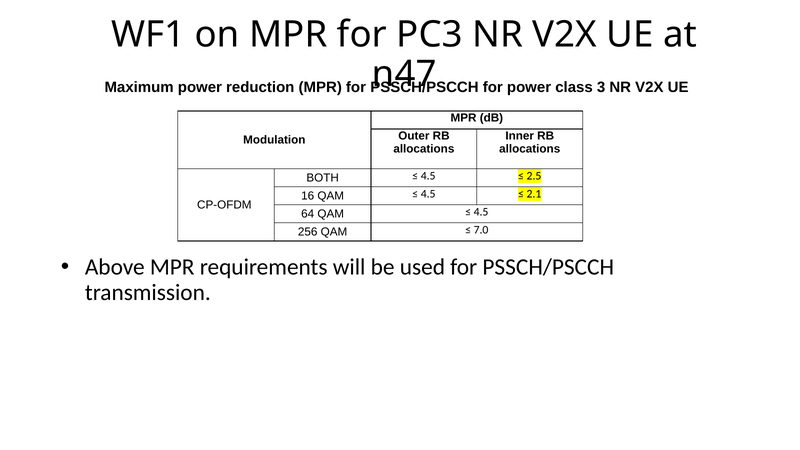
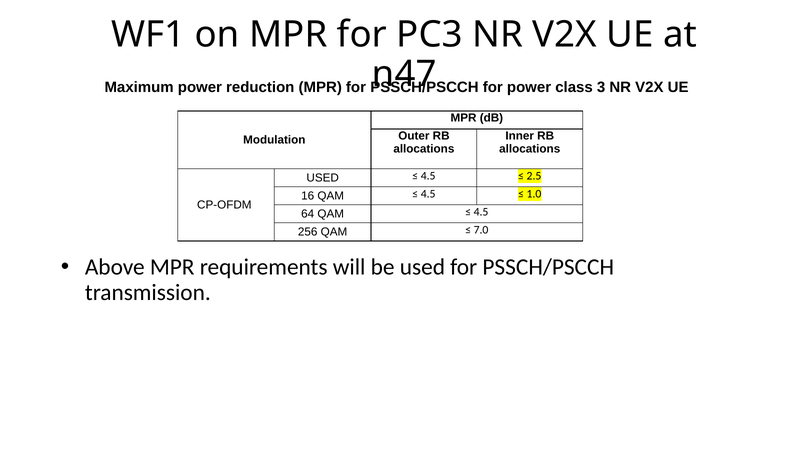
BOTH at (323, 178): BOTH -> USED
2.1: 2.1 -> 1.0
